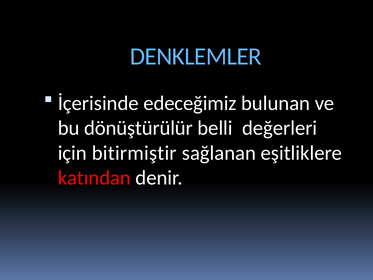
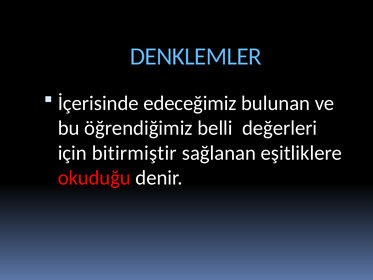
dönüştürülür: dönüştürülür -> öğrendiğimiz
katından: katından -> okuduğu
